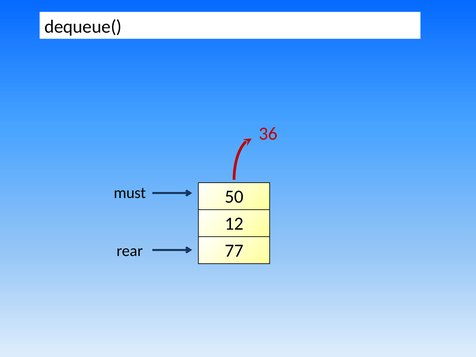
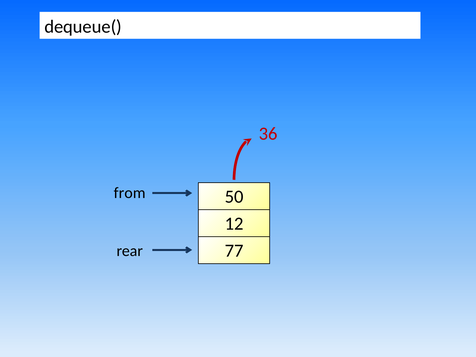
must: must -> from
